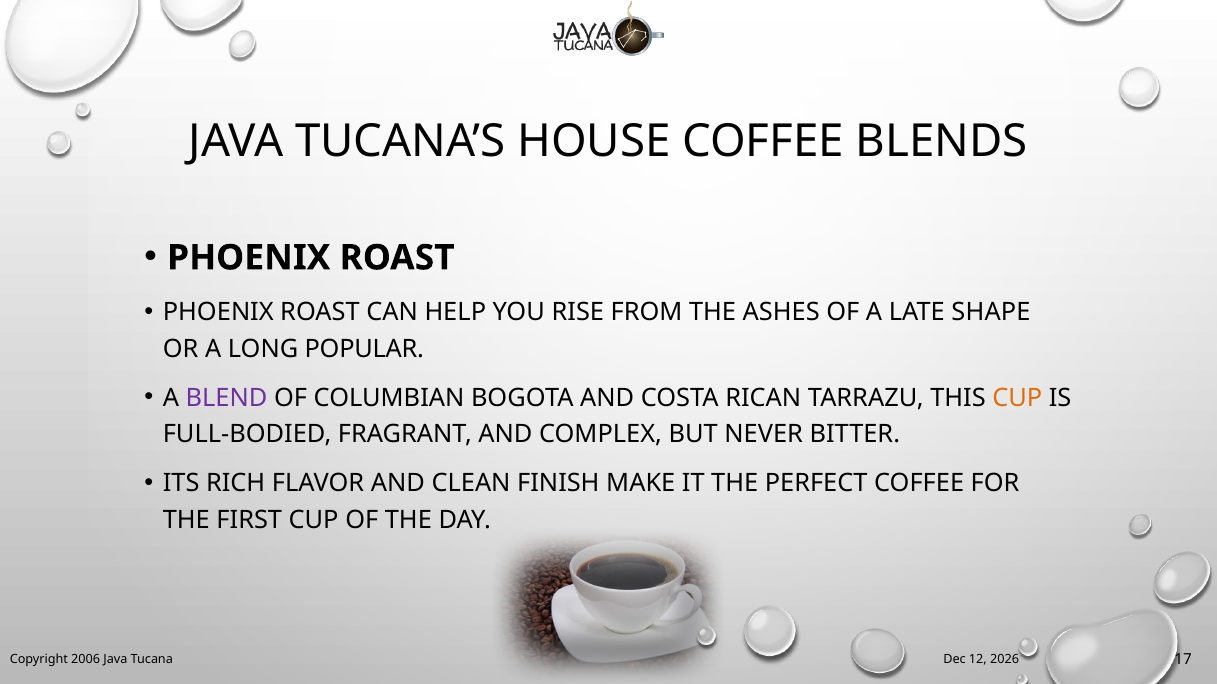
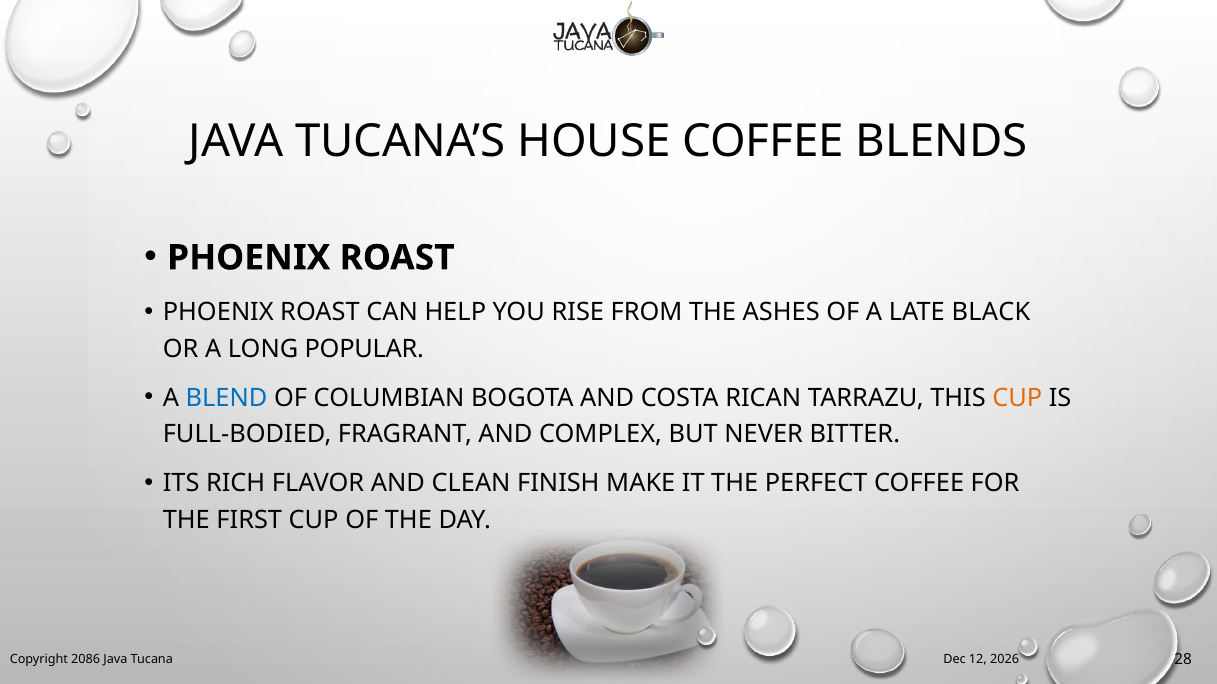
SHAPE: SHAPE -> BLACK
BLEND colour: purple -> blue
2006: 2006 -> 2086
17: 17 -> 28
